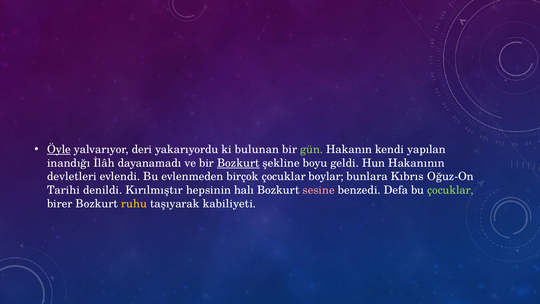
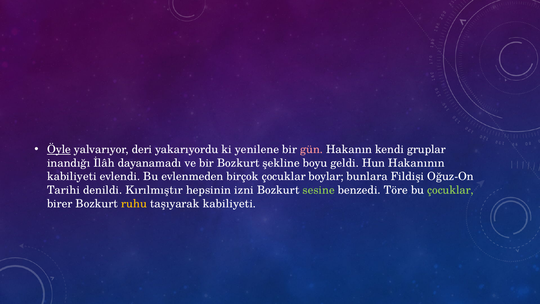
bulunan: bulunan -> yenilene
gün colour: light green -> pink
yapılan: yapılan -> gruplar
Bozkurt at (238, 163) underline: present -> none
devletleri at (72, 176): devletleri -> kabiliyeti
Kıbrıs: Kıbrıs -> Fildişi
halı: halı -> izni
sesine colour: pink -> light green
Defa: Defa -> Töre
